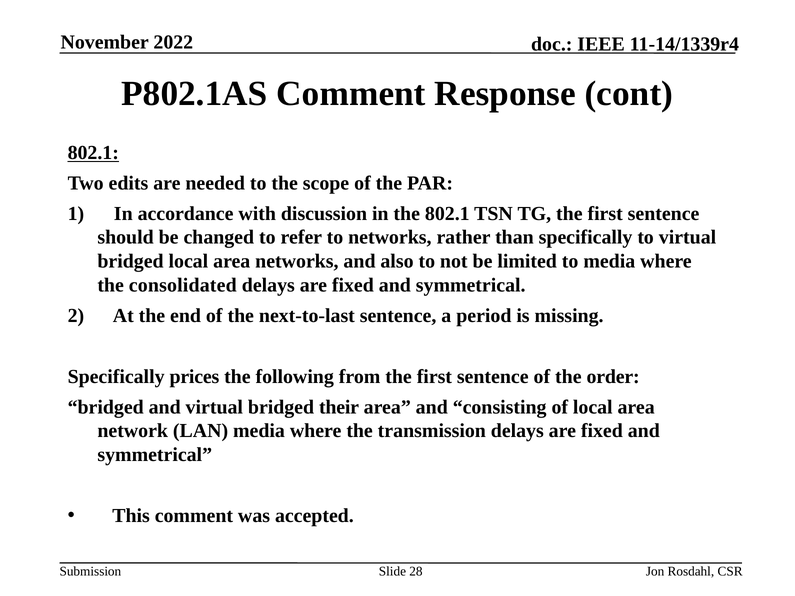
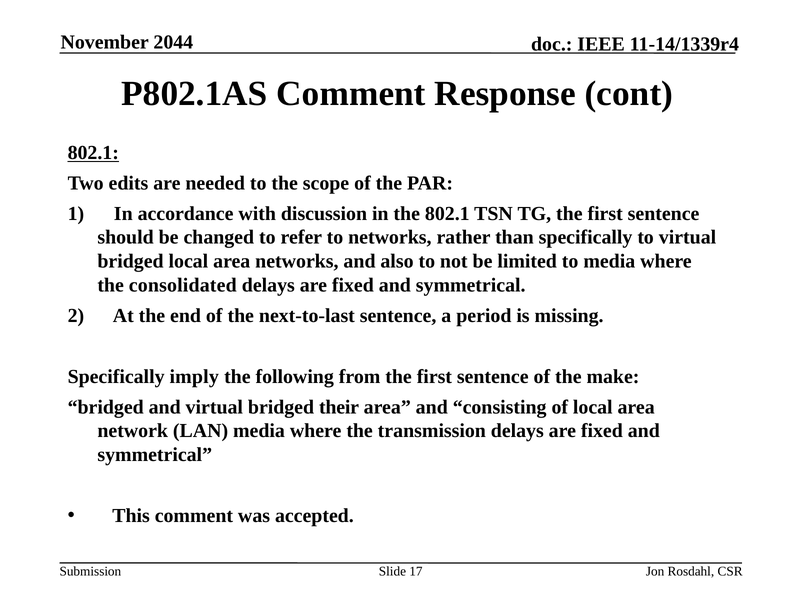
2022: 2022 -> 2044
prices: prices -> imply
order: order -> make
28: 28 -> 17
